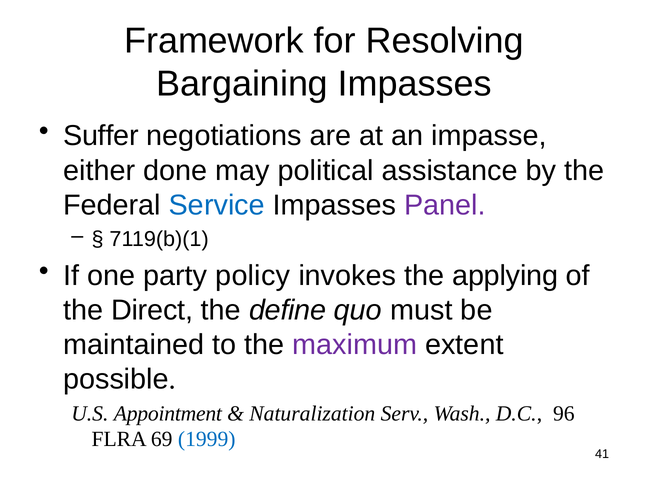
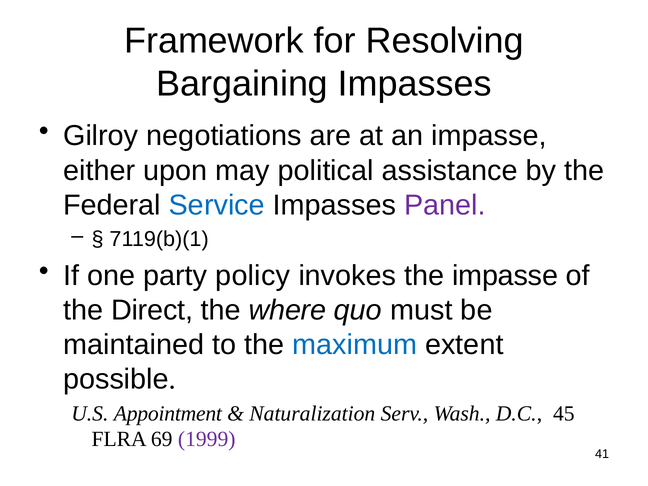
Suffer: Suffer -> Gilroy
done: done -> upon
the applying: applying -> impasse
define: define -> where
maximum colour: purple -> blue
96: 96 -> 45
1999 colour: blue -> purple
